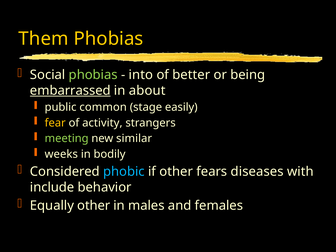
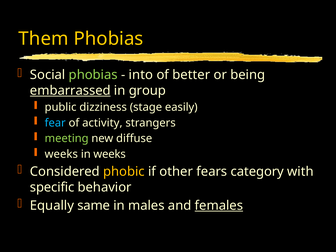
about: about -> group
common: common -> dizziness
fear colour: yellow -> light blue
similar: similar -> diffuse
in bodily: bodily -> weeks
phobic colour: light blue -> yellow
diseases: diseases -> category
include: include -> specific
Equally other: other -> same
females underline: none -> present
